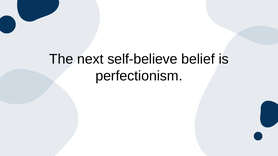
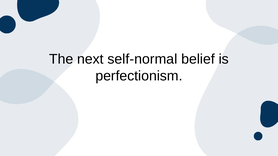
self-believe: self-believe -> self-normal
